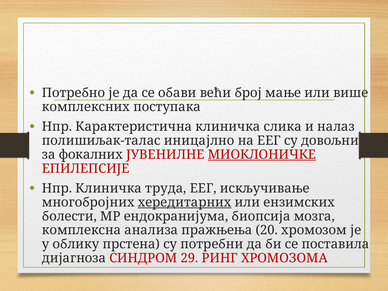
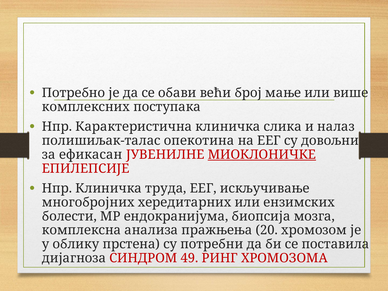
иницајлно: иницајлно -> опекотина
фокалних: фокалних -> ефикасан
хередитарних underline: present -> none
29: 29 -> 49
